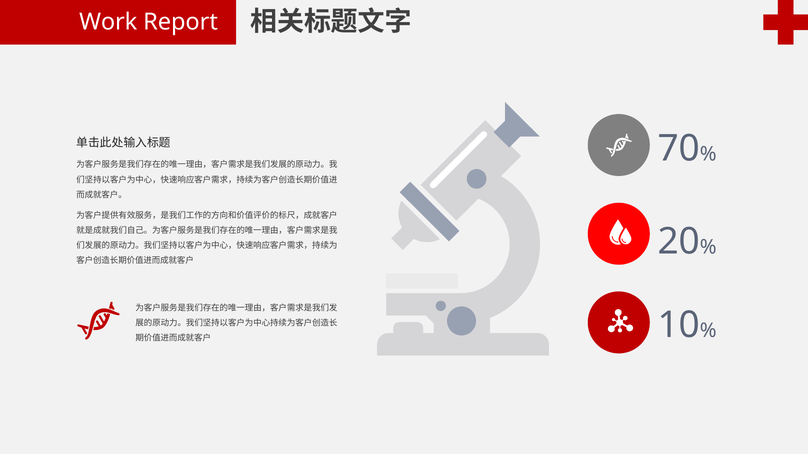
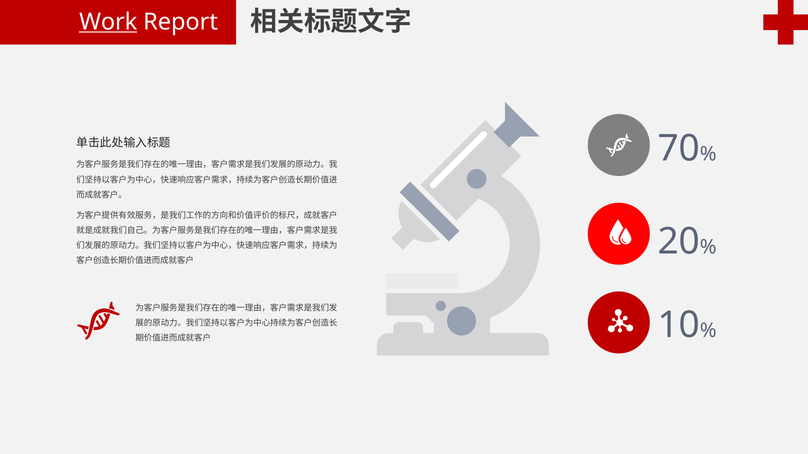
Work underline: none -> present
